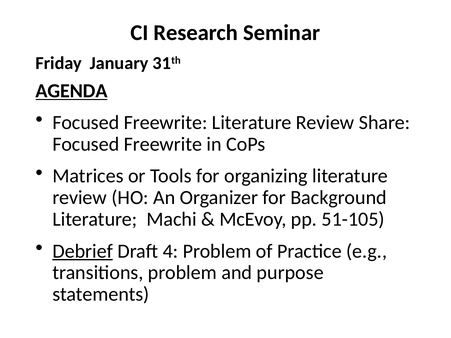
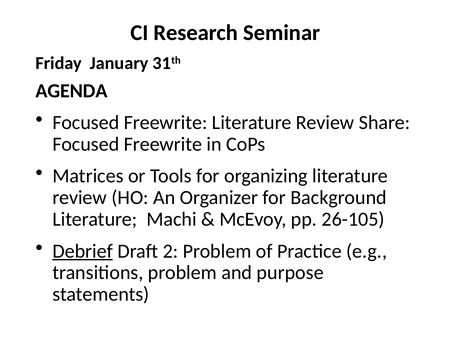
AGENDA underline: present -> none
51-105: 51-105 -> 26-105
4: 4 -> 2
